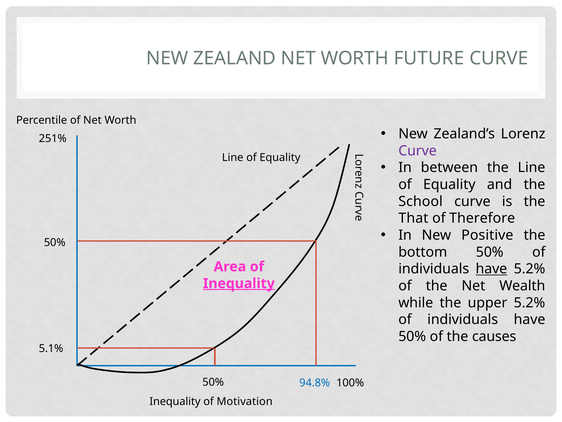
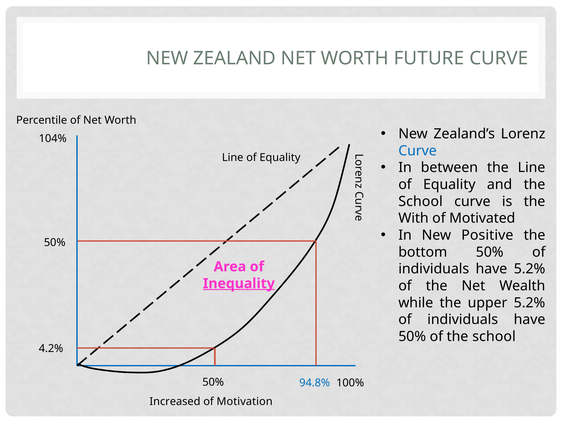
251%: 251% -> 104%
Curve at (418, 151) colour: purple -> blue
That: That -> With
Therefore: Therefore -> Motivated
have at (491, 269) underline: present -> none
of the causes: causes -> school
5.1%: 5.1% -> 4.2%
Inequality at (175, 401): Inequality -> Increased
